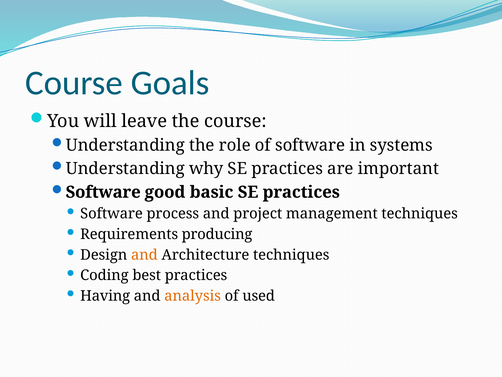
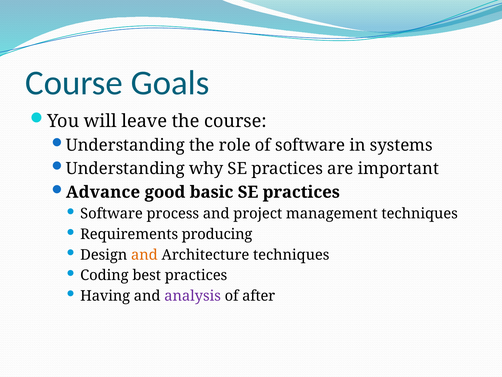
Software at (103, 192): Software -> Advance
analysis colour: orange -> purple
used: used -> after
